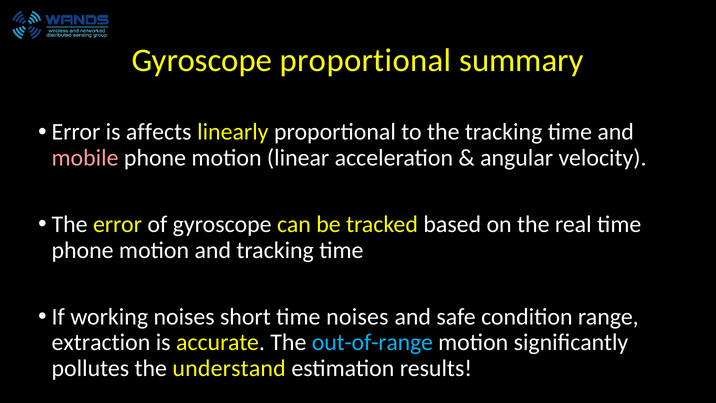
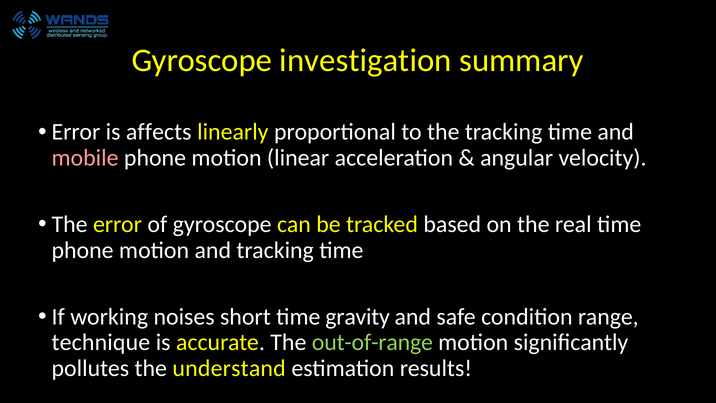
Gyroscope proportional: proportional -> investigation
time noises: noises -> gravity
extraction: extraction -> technique
out-of-range colour: light blue -> light green
